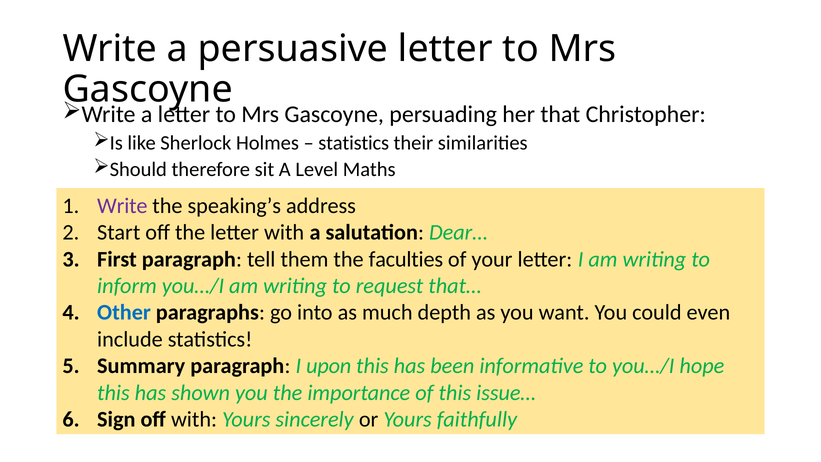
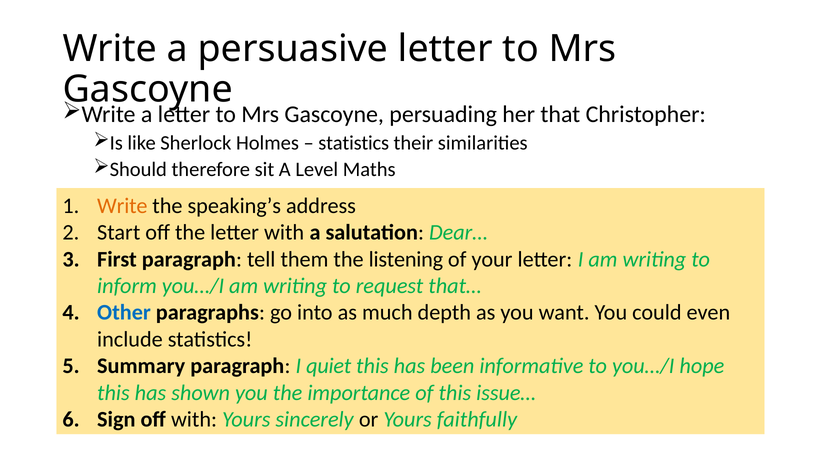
Write at (122, 206) colour: purple -> orange
faculties: faculties -> listening
upon: upon -> quiet
